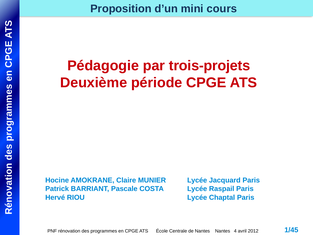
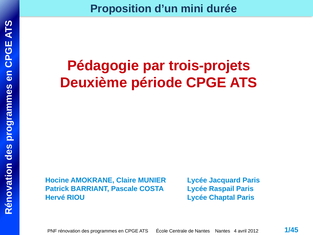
cours: cours -> durée
